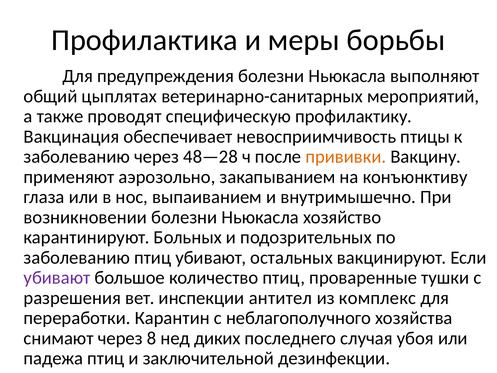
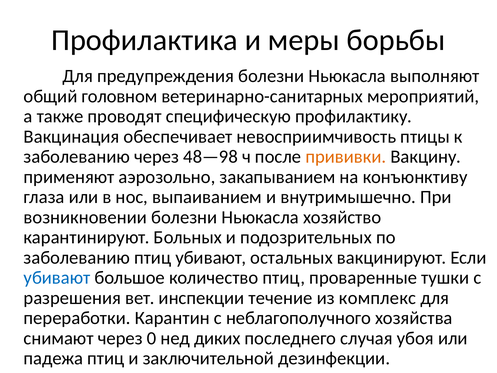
цыплятах: цыплятах -> головном
48—28: 48—28 -> 48—98
убивают at (57, 278) colour: purple -> blue
антител: антител -> течение
8: 8 -> 0
